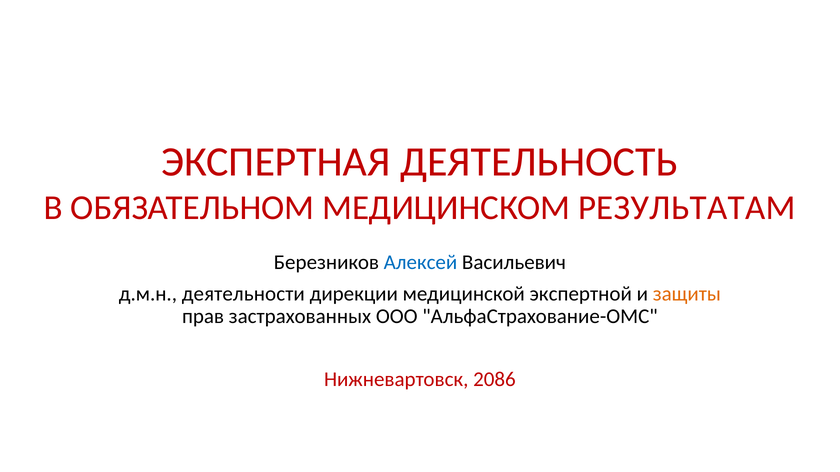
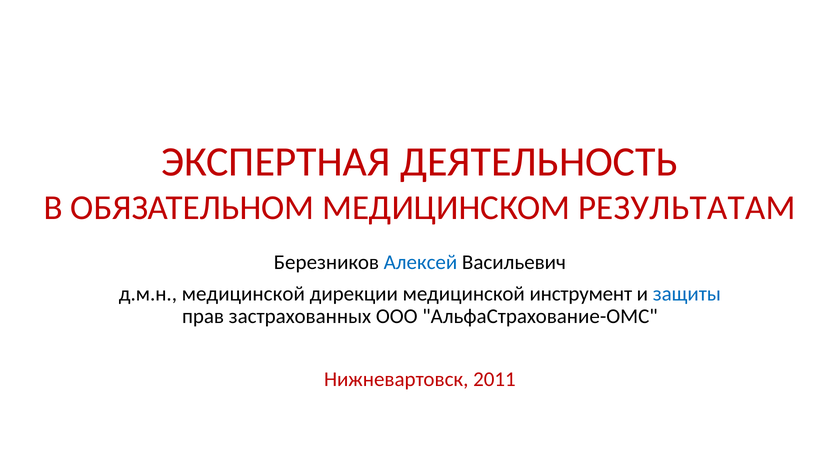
д.м.н деятельности: деятельности -> медицинской
экспертной: экспертной -> инструмент
защиты colour: orange -> blue
2086: 2086 -> 2011
